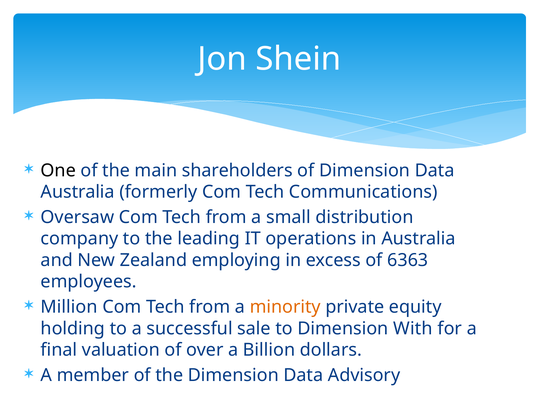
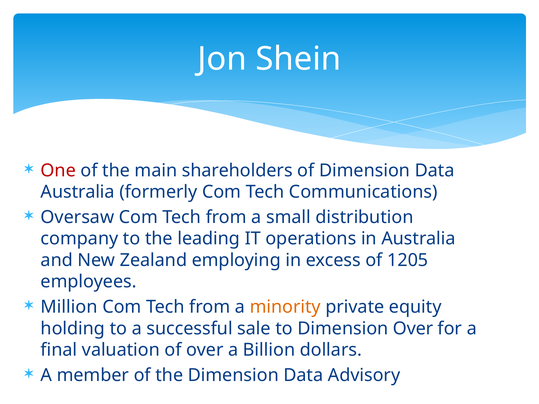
One colour: black -> red
6363: 6363 -> 1205
Dimension With: With -> Over
